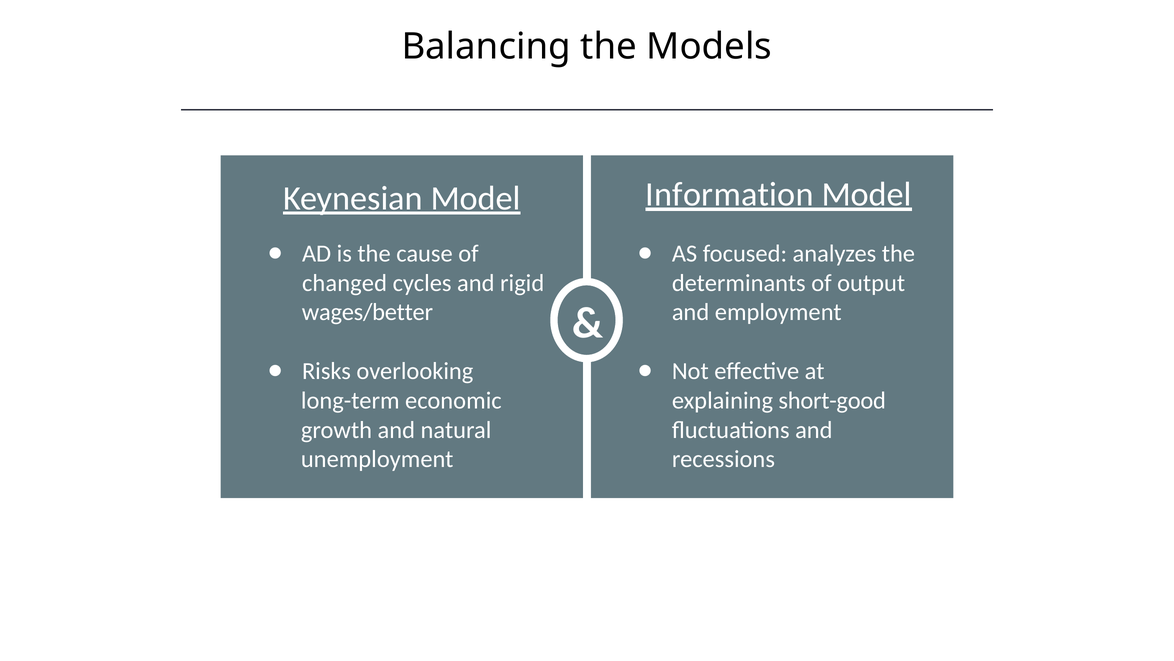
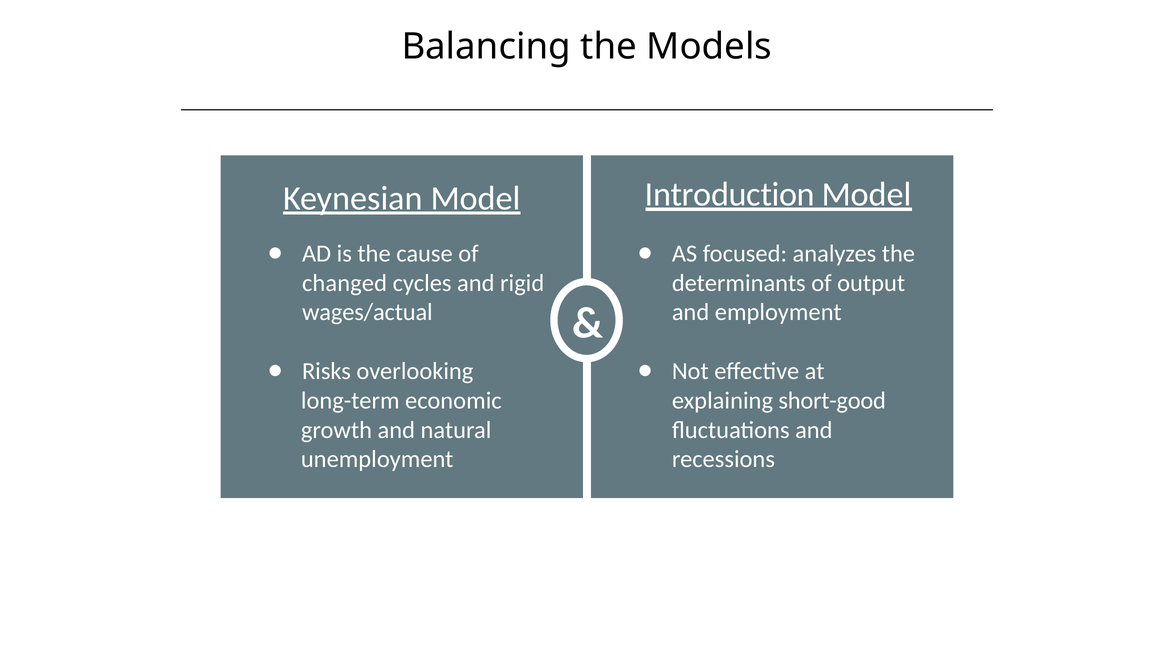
Information: Information -> Introduction
wages/better: wages/better -> wages/actual
